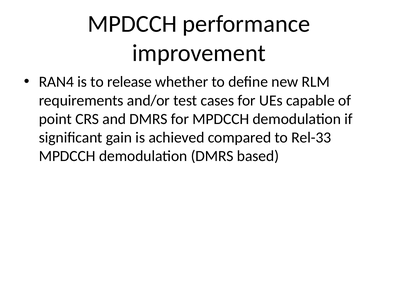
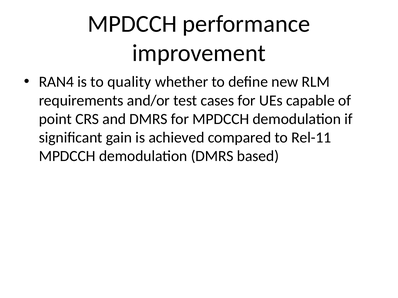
release: release -> quality
Rel-33: Rel-33 -> Rel-11
